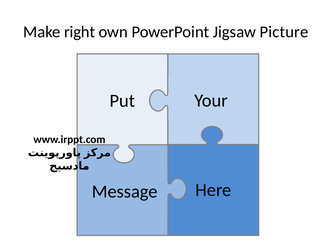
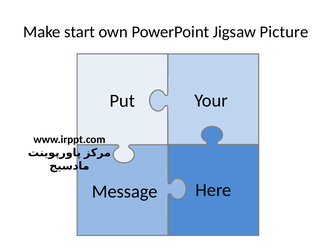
right: right -> start
